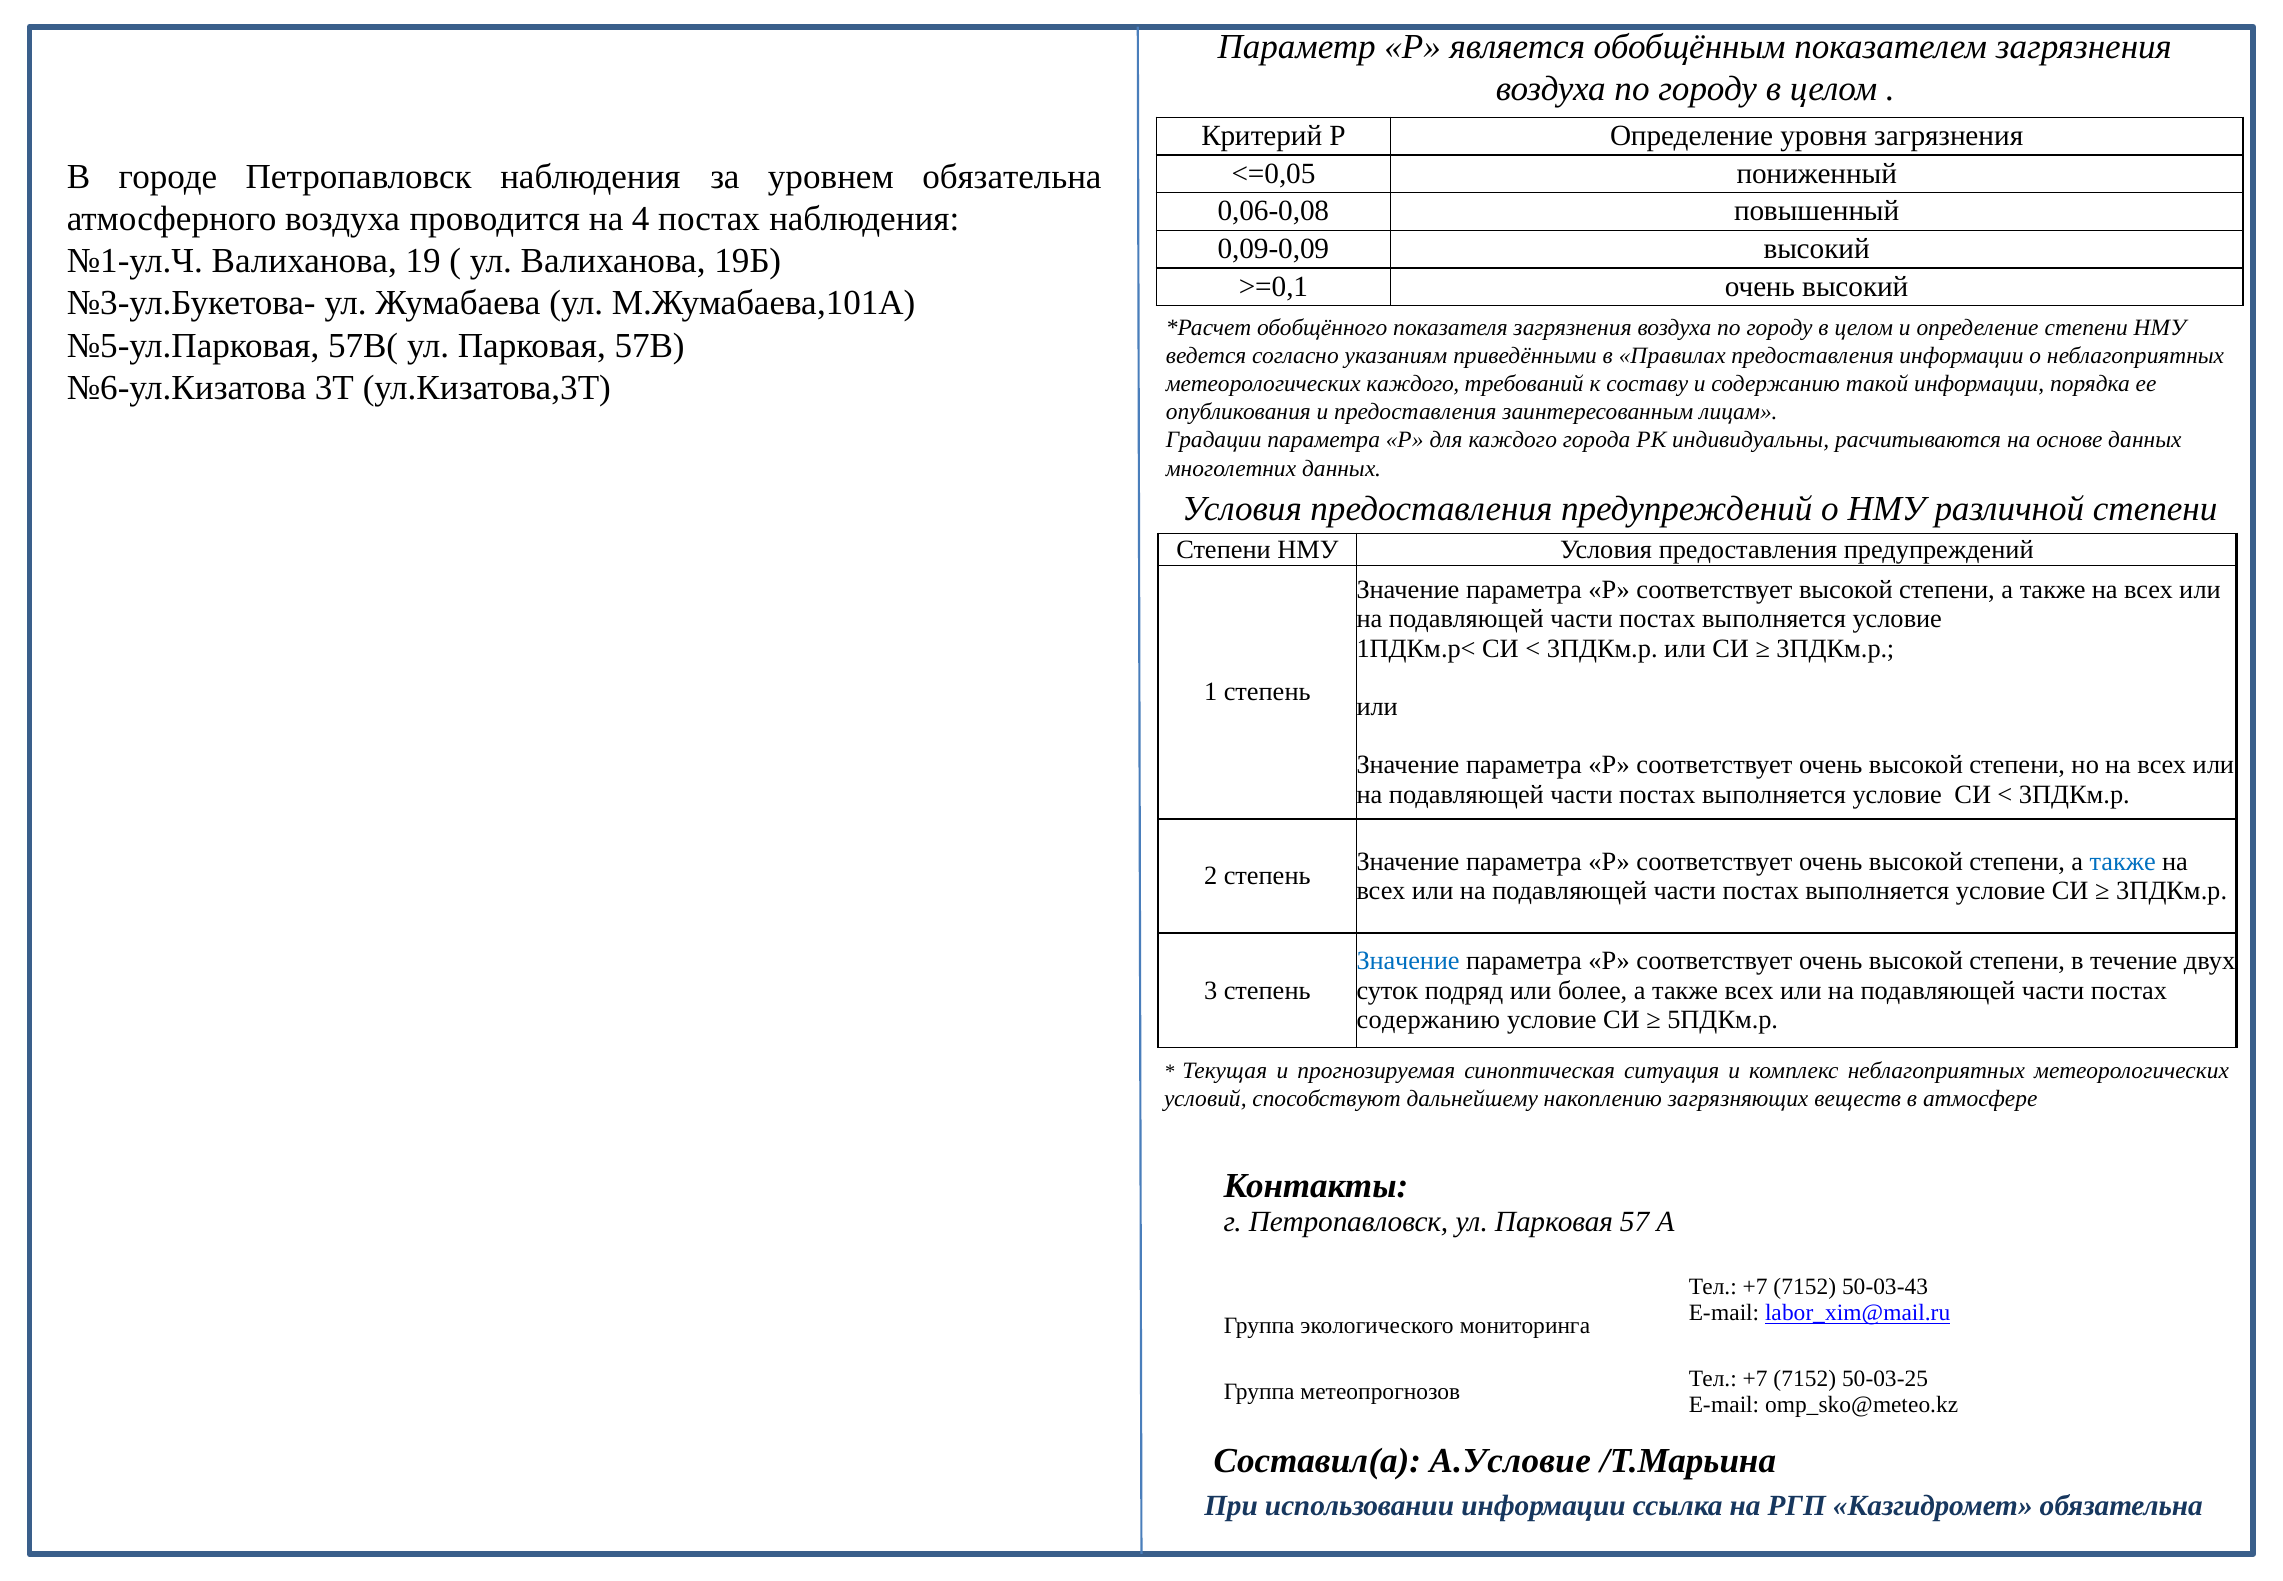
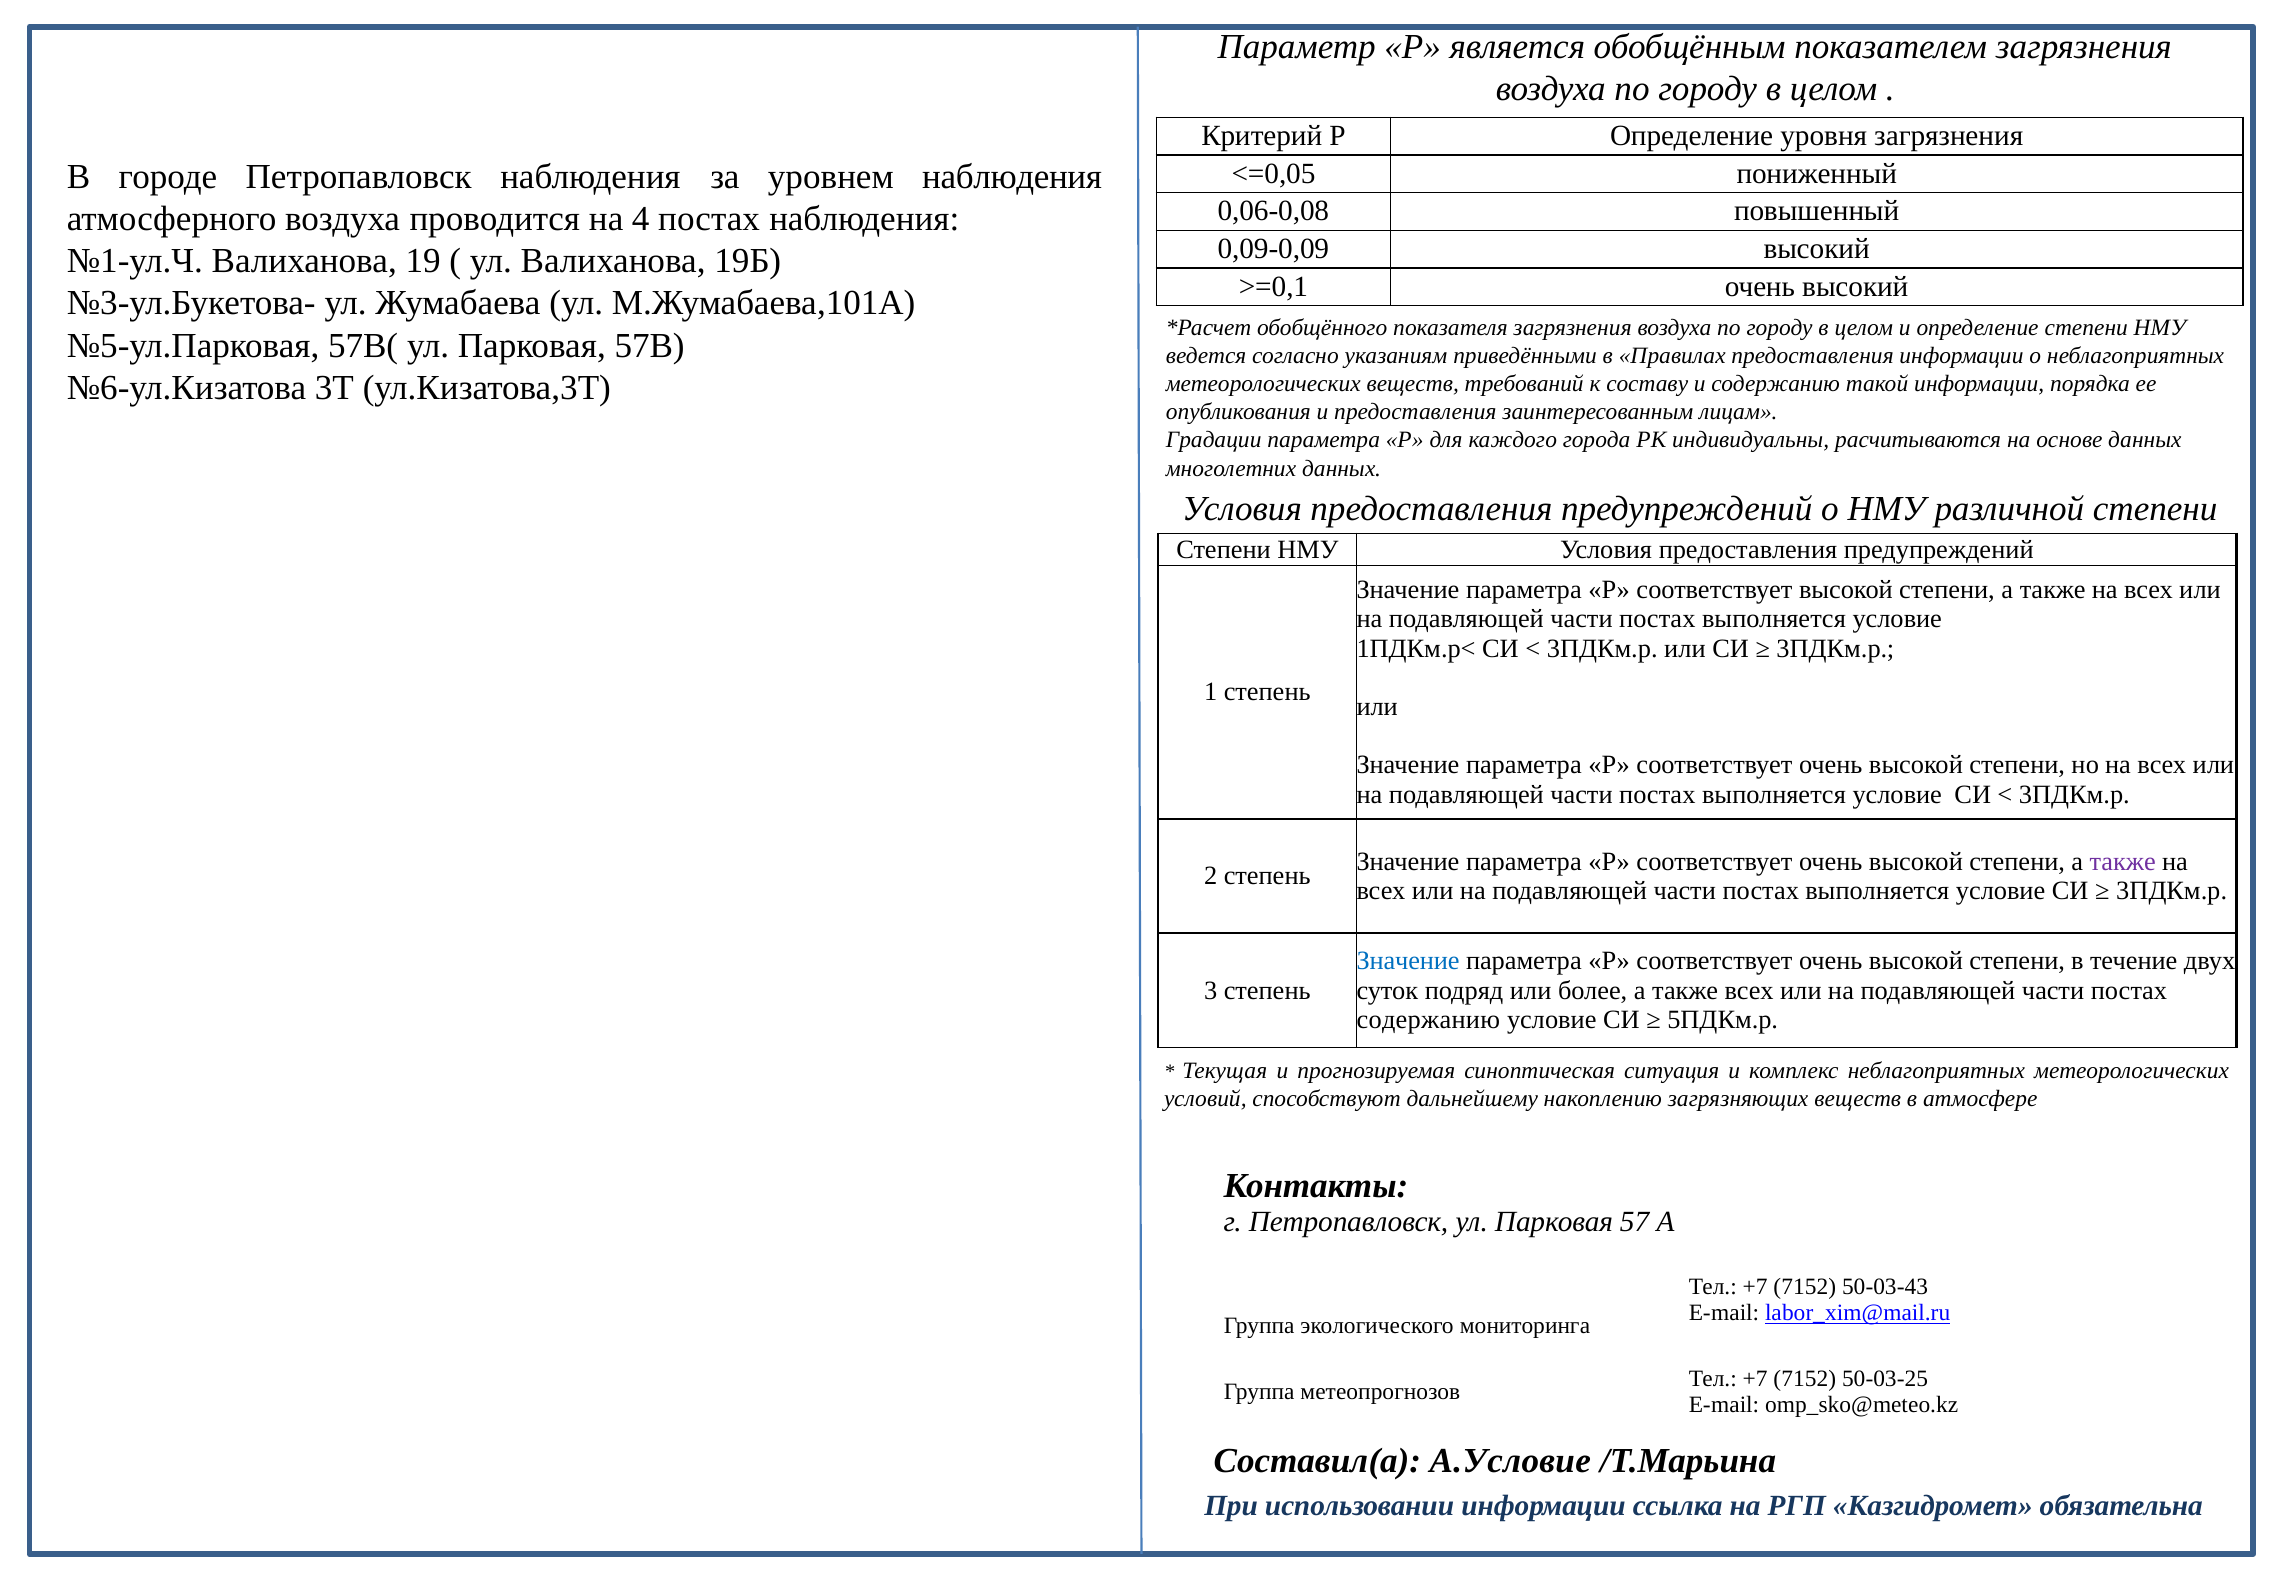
уровнем обязательна: обязательна -> наблюдения
метеорологических каждого: каждого -> веществ
также at (2123, 861) colour: blue -> purple
